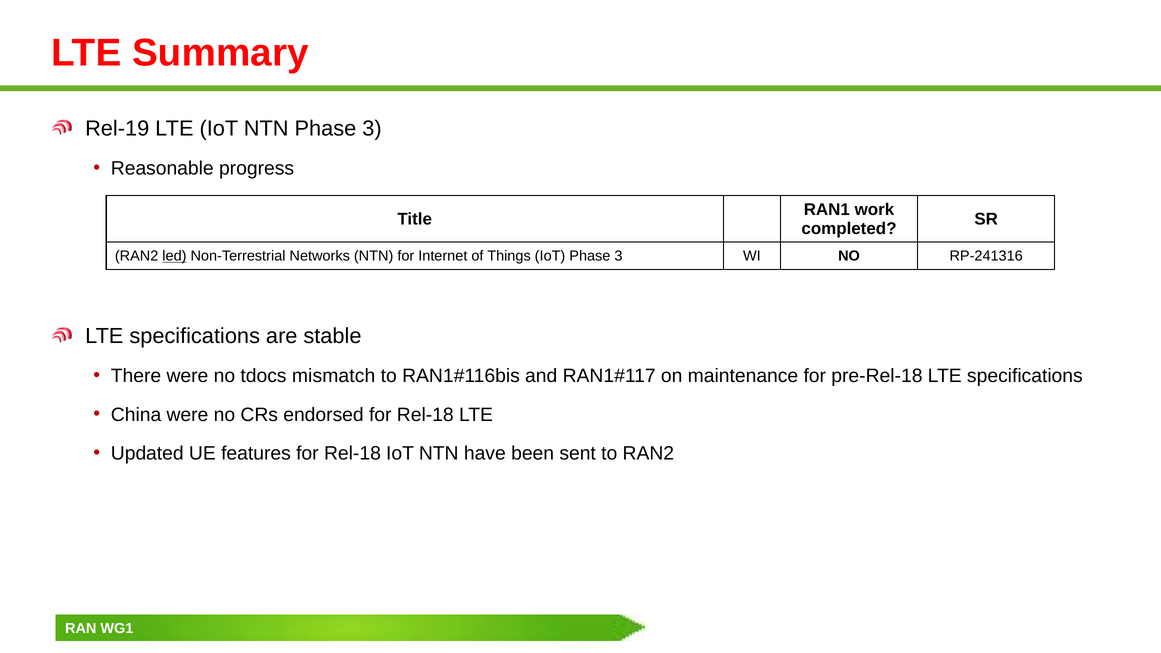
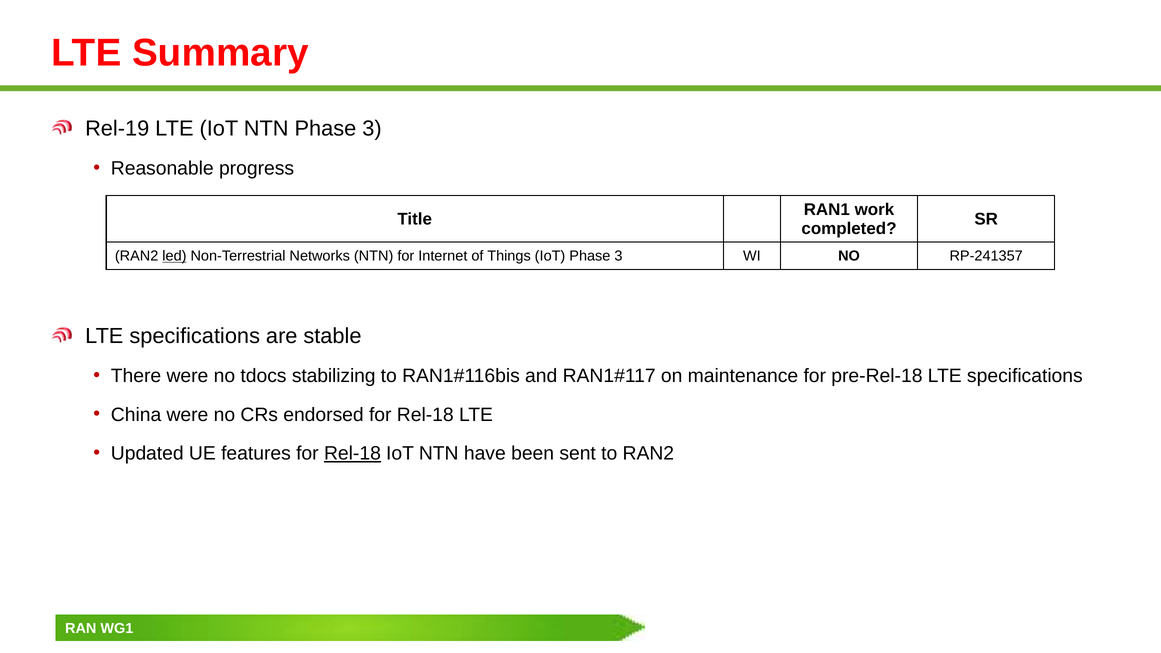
RP-241316: RP-241316 -> RP-241357
mismatch: mismatch -> stabilizing
Rel-18 at (352, 454) underline: none -> present
